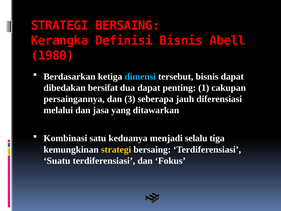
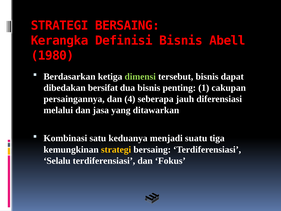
dimensi colour: light blue -> light green
dua dapat: dapat -> bisnis
3: 3 -> 4
selalu: selalu -> suatu
Suatu: Suatu -> Selalu
